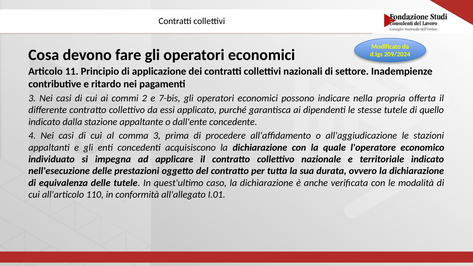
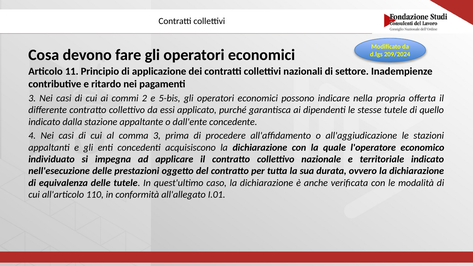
7-bis: 7-bis -> 5-bis
